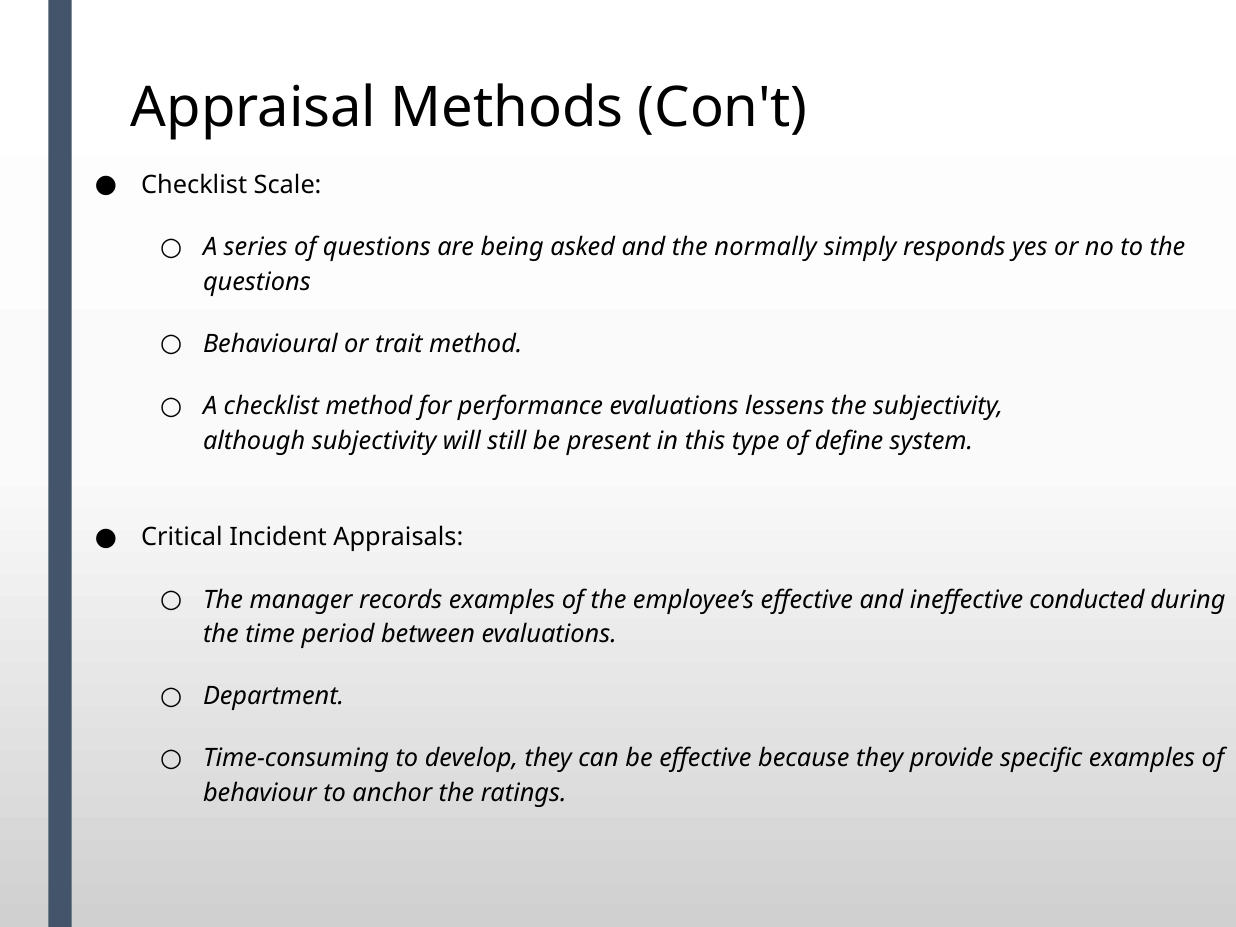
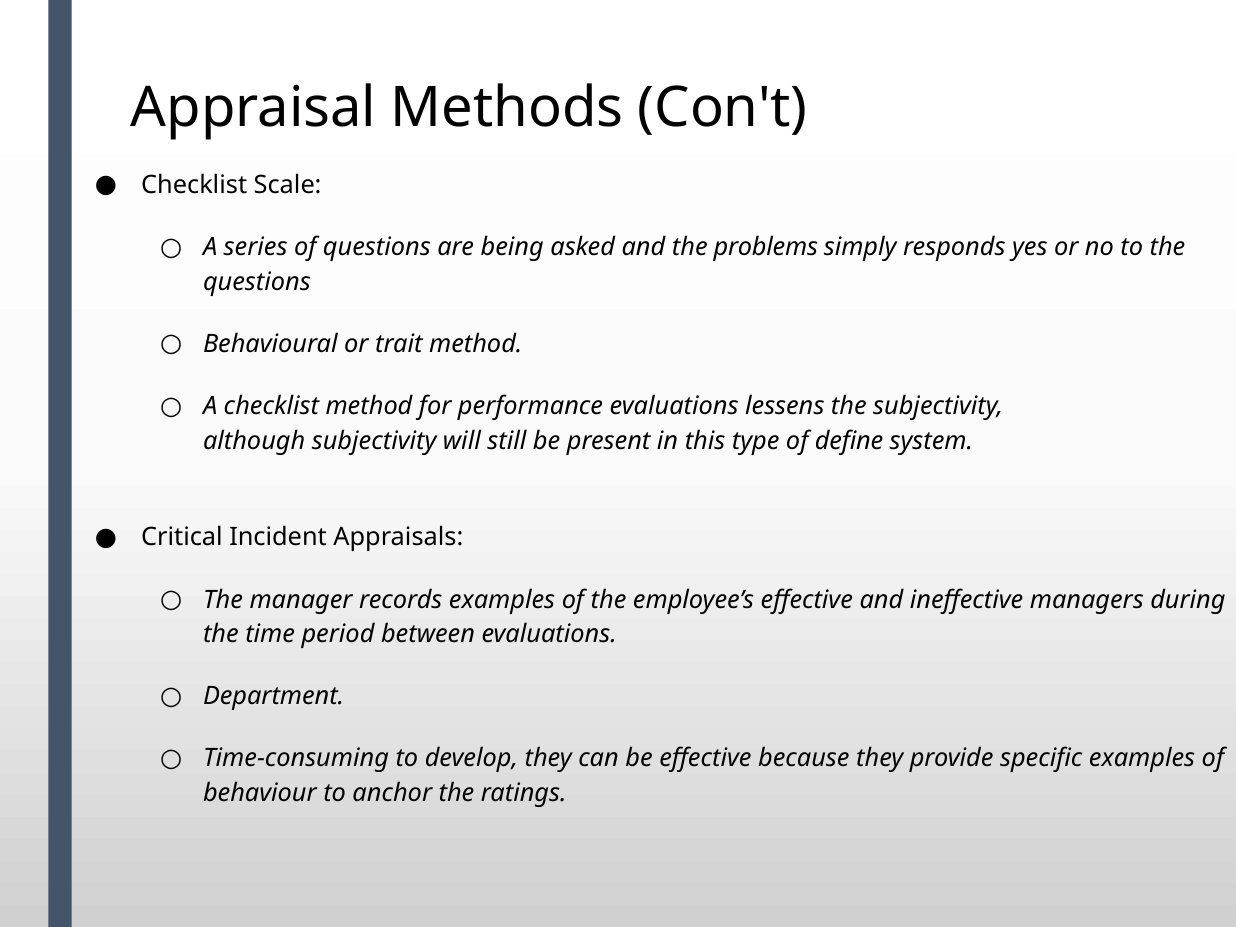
normally: normally -> problems
conducted: conducted -> managers
